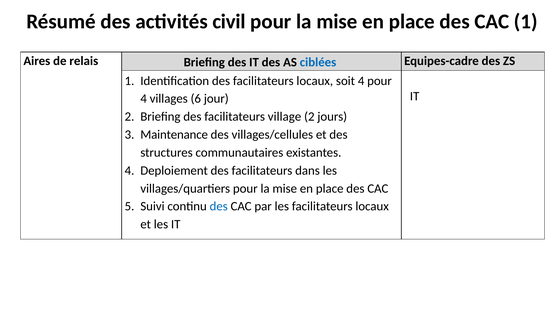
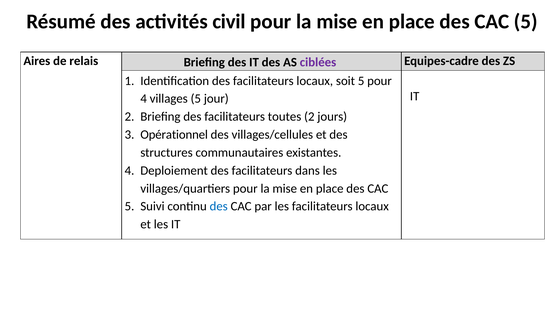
1 at (526, 22): 1 -> 5
ciblées colour: blue -> purple
soit 4: 4 -> 5
villages 6: 6 -> 5
village: village -> toutes
Maintenance: Maintenance -> Opérationnel
